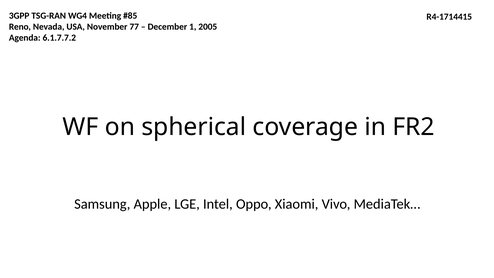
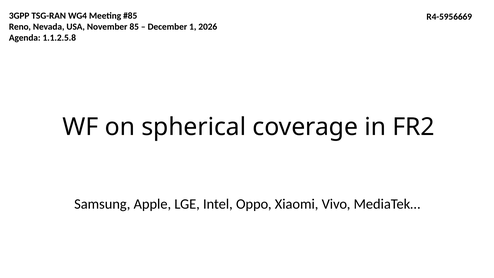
R4-1714415: R4-1714415 -> R4-5956669
77: 77 -> 85
2005: 2005 -> 2026
6.1.7.7.2: 6.1.7.7.2 -> 1.1.2.5.8
